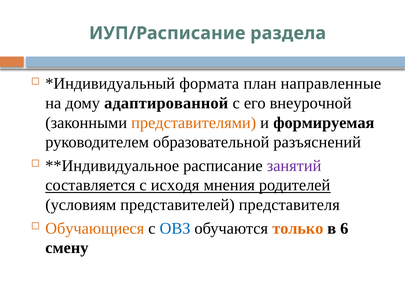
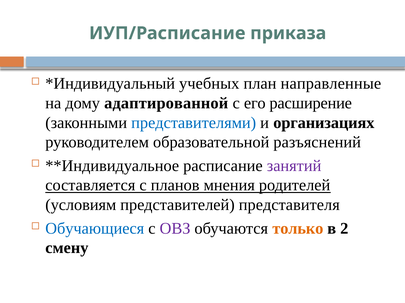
раздела: раздела -> приказа
формата: формата -> учебных
внеурочной: внеурочной -> расширение
представителями colour: orange -> blue
формируемая: формируемая -> организациях
исходя: исходя -> планов
Обучающиеся colour: orange -> blue
ОВЗ colour: blue -> purple
6: 6 -> 2
